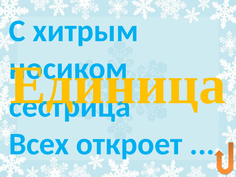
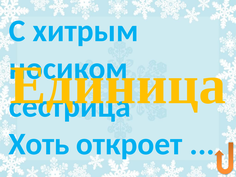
Всех: Всех -> Хоть
